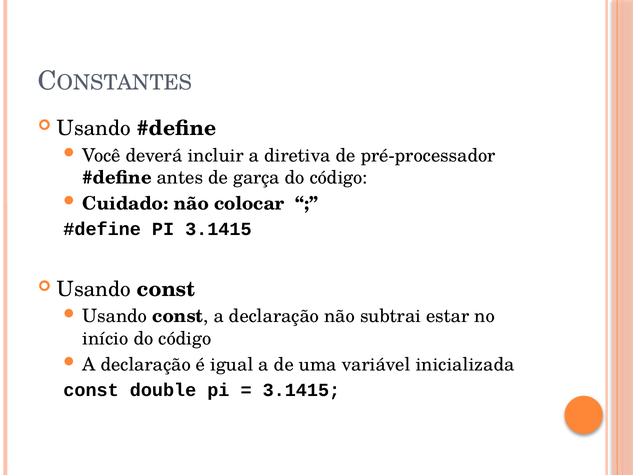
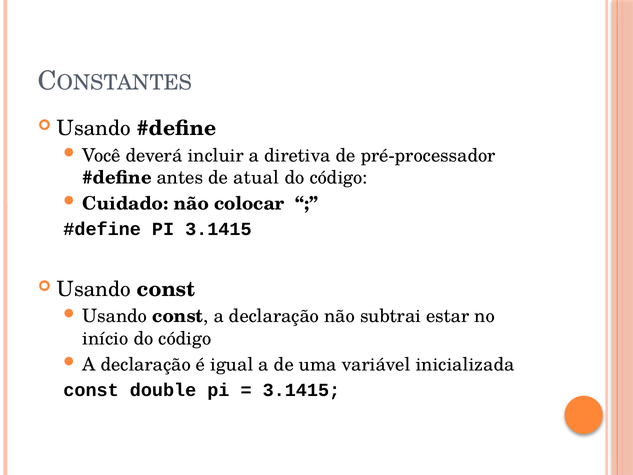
garça: garça -> atual
